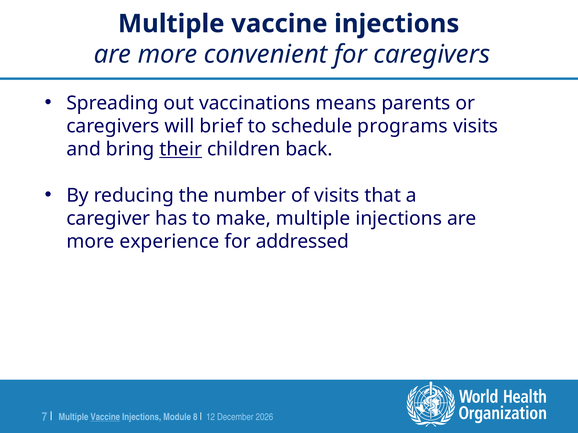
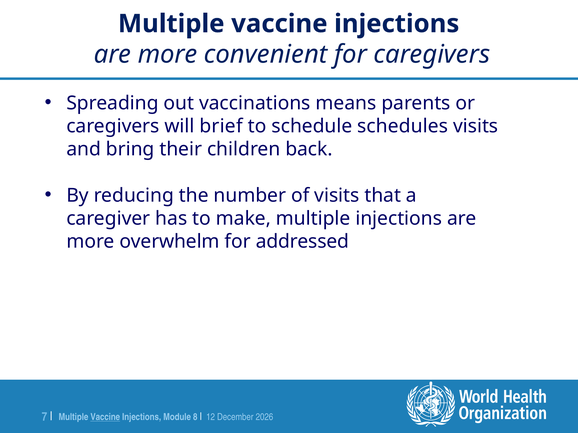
programs: programs -> schedules
their underline: present -> none
experience: experience -> overwhelm
